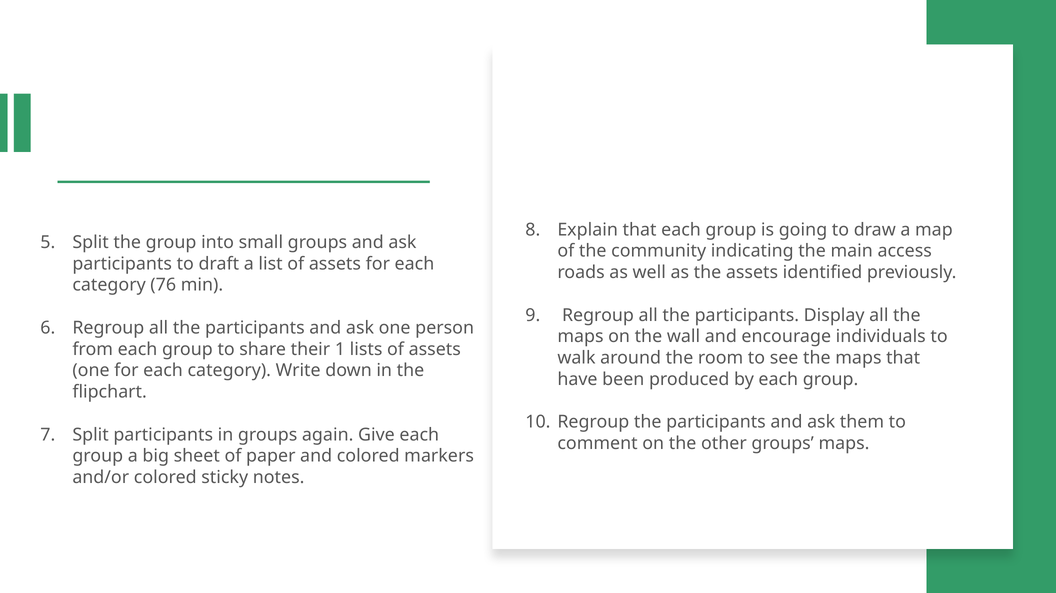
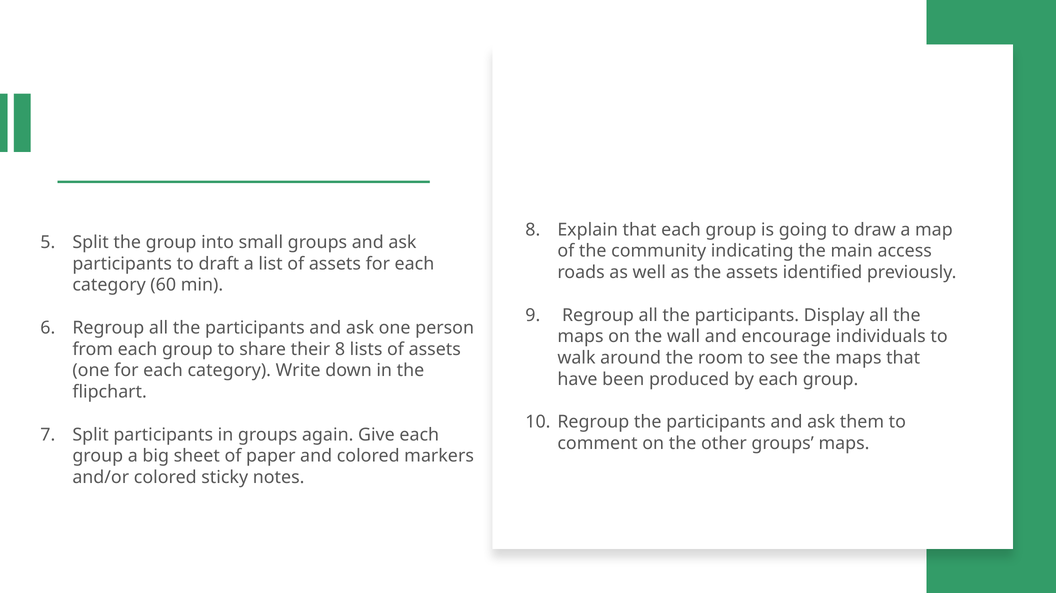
76: 76 -> 60
their 1: 1 -> 8
